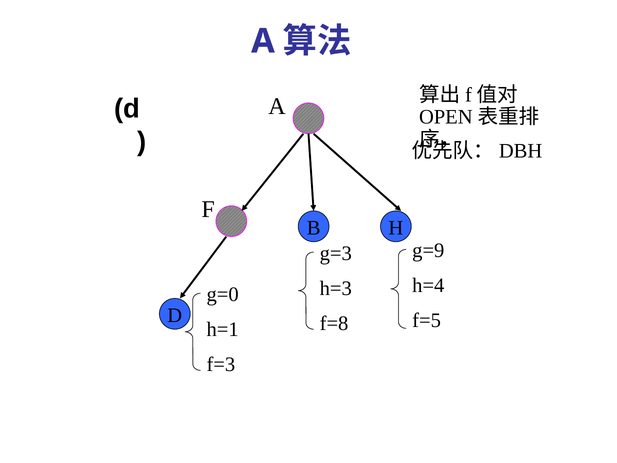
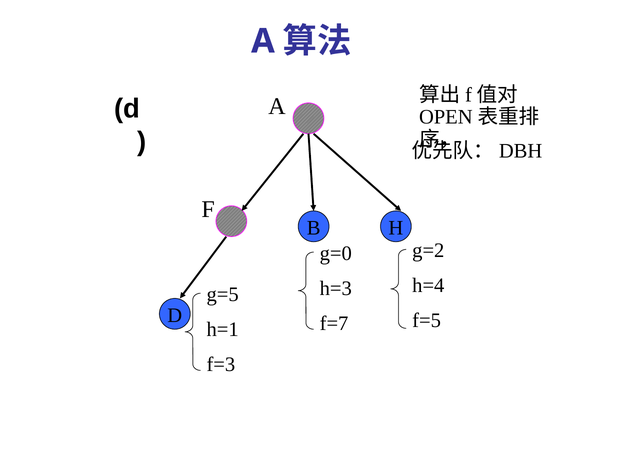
g=9: g=9 -> g=2
g=3: g=3 -> g=0
g=0: g=0 -> g=5
f=8: f=8 -> f=7
